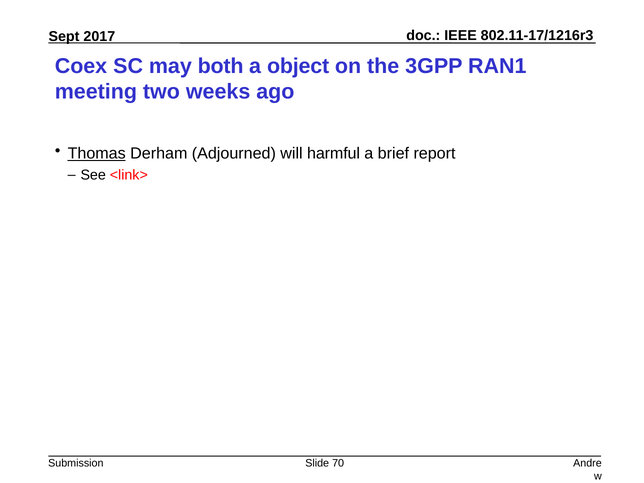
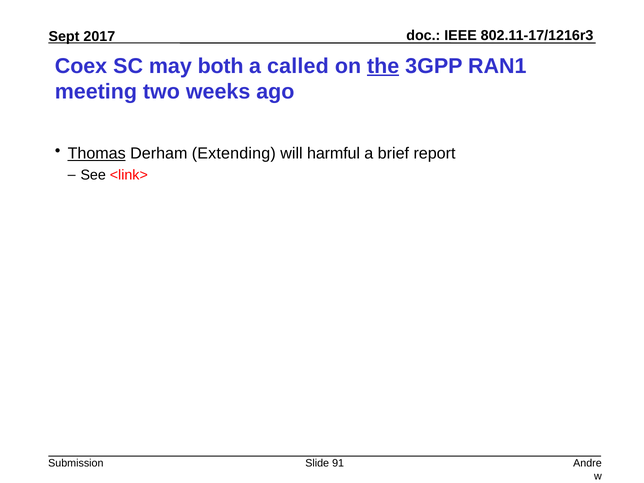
object: object -> called
the underline: none -> present
Adjourned: Adjourned -> Extending
70: 70 -> 91
